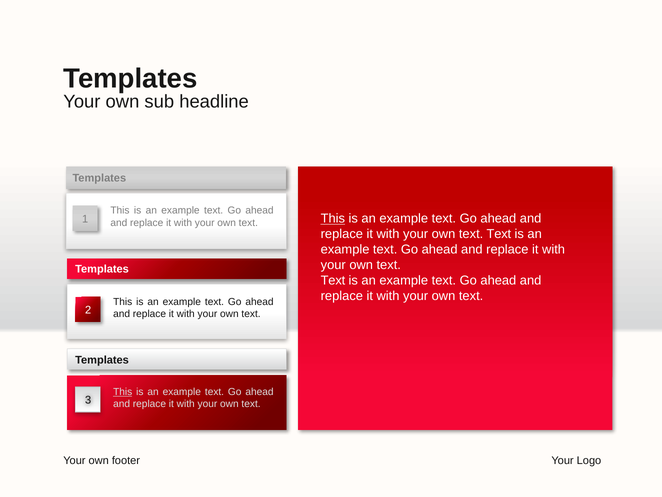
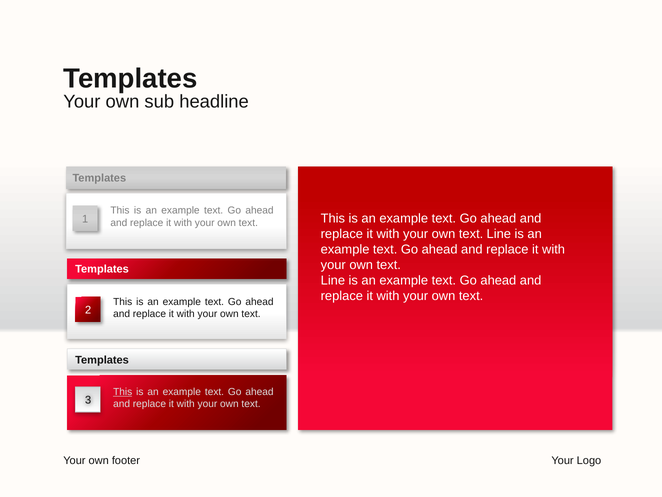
This at (333, 218) underline: present -> none
Text at (499, 234): Text -> Line
Text at (333, 280): Text -> Line
